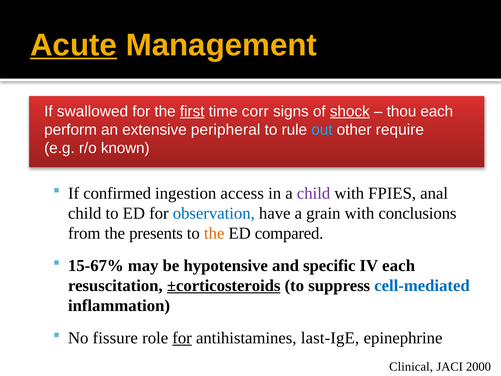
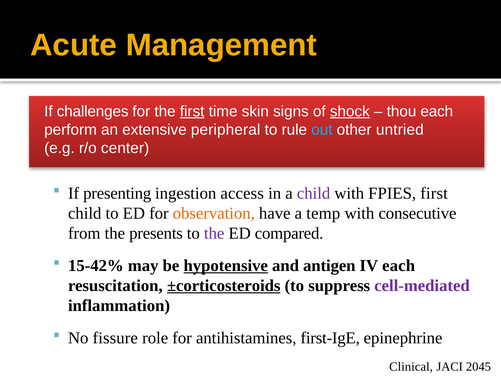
Acute underline: present -> none
swallowed: swallowed -> challenges
corr: corr -> skin
require: require -> untried
known: known -> center
confirmed: confirmed -> presenting
FPIES anal: anal -> first
observation colour: blue -> orange
grain: grain -> temp
conclusions: conclusions -> consecutive
the at (214, 233) colour: orange -> purple
15-67%: 15-67% -> 15-42%
hypotensive underline: none -> present
specific: specific -> antigen
cell-mediated colour: blue -> purple
for at (182, 338) underline: present -> none
last-IgE: last-IgE -> first-IgE
2000: 2000 -> 2045
